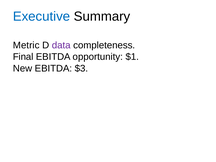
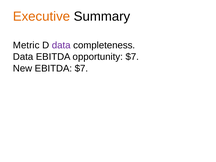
Executive colour: blue -> orange
Final at (23, 57): Final -> Data
opportunity $1: $1 -> $7
EBITDA $3: $3 -> $7
